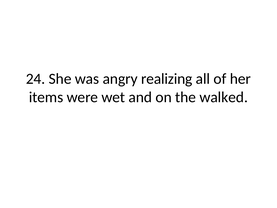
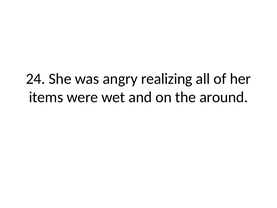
walked: walked -> around
